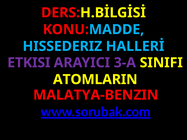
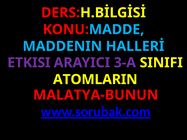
HISSEDERIZ: HISSEDERIZ -> MADDENIN
MALATYA-BENZIN: MALATYA-BENZIN -> MALATYA-BUNUN
